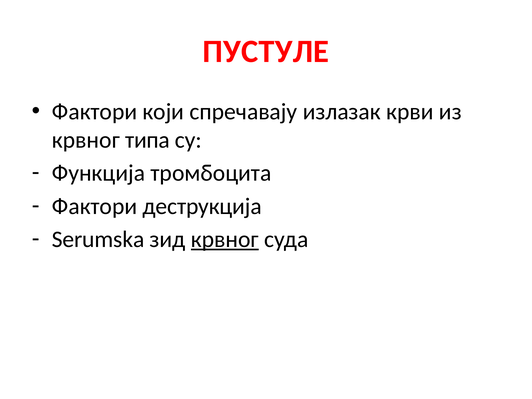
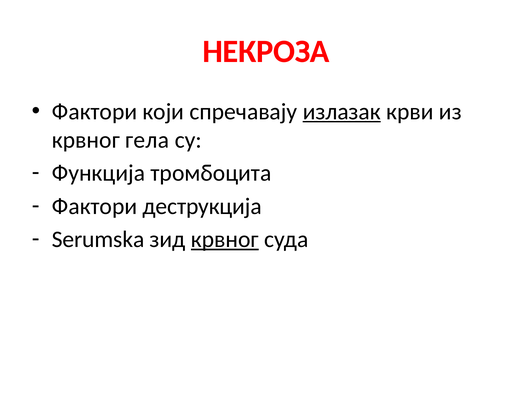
ПУСТУЛЕ: ПУСТУЛЕ -> НЕКРОЗА
излазак underline: none -> present
типа: типа -> гела
